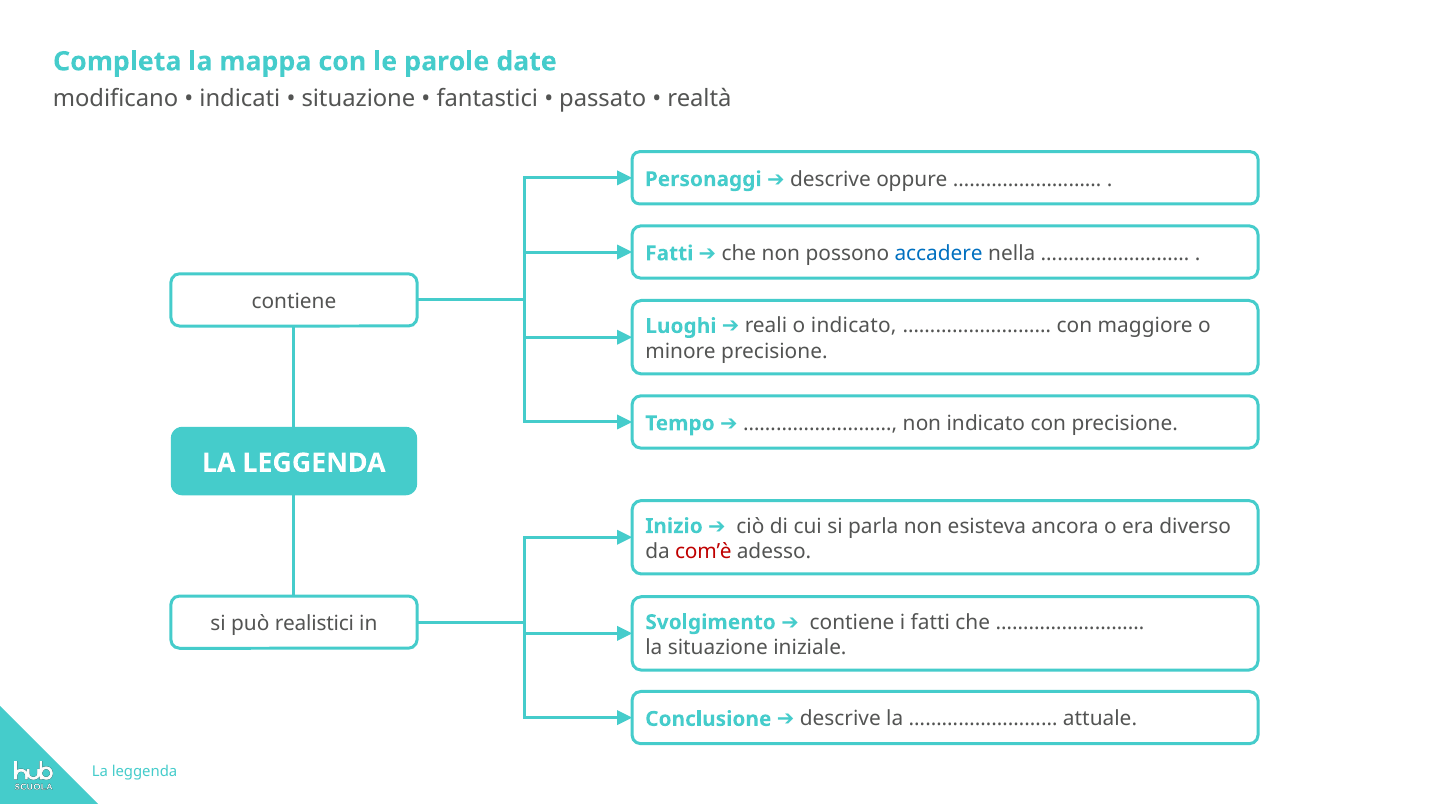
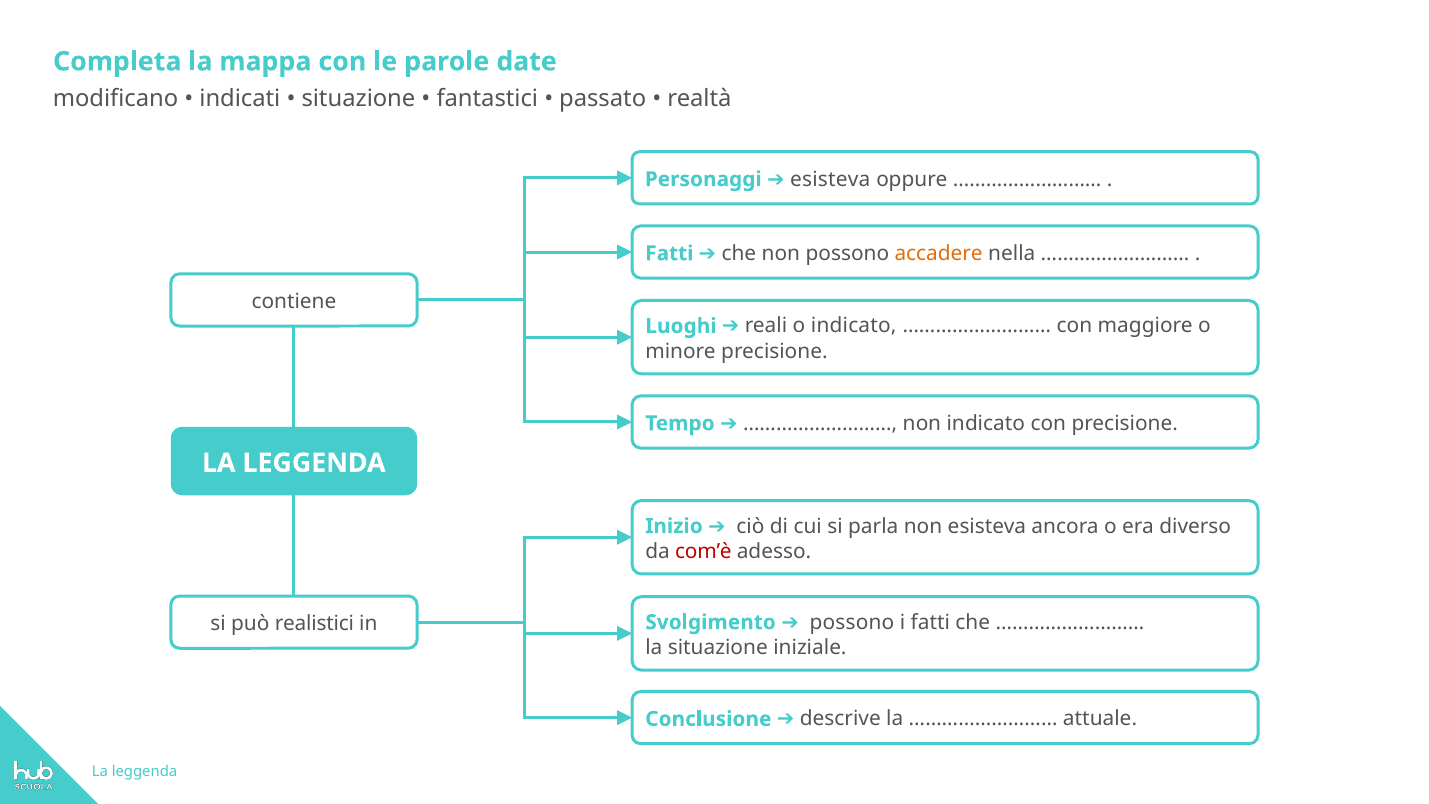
descrive at (830, 179): descrive -> esisteva
accadere colour: blue -> orange
contiene at (852, 622): contiene -> possono
